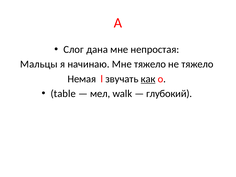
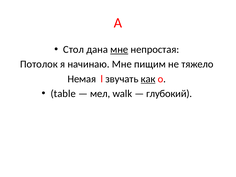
Слог: Слог -> Стол
мне at (119, 50) underline: none -> present
Мальцы: Мальцы -> Потолок
Мне тяжело: тяжело -> пищим
